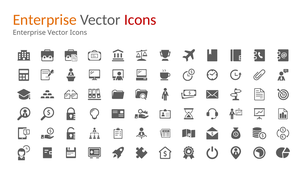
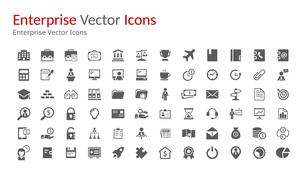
Enterprise at (45, 20) colour: orange -> red
